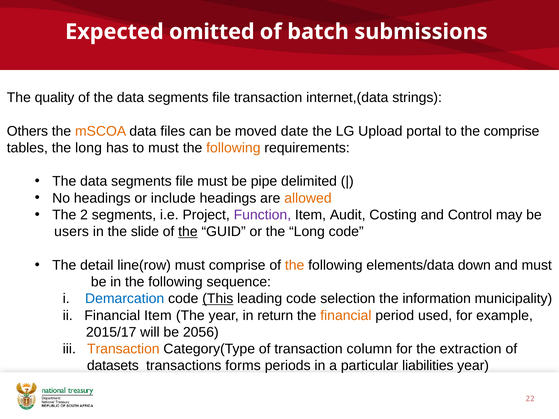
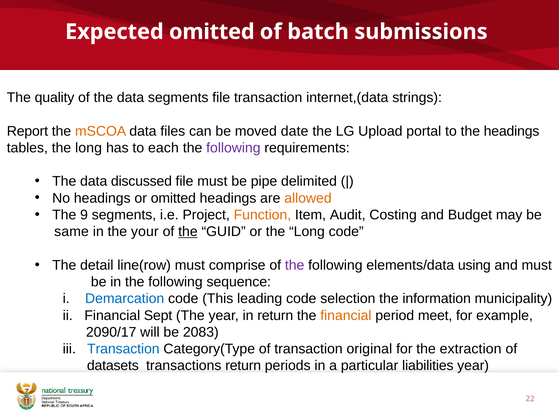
Others: Others -> Report
the comprise: comprise -> headings
to must: must -> each
following at (233, 148) colour: orange -> purple
segments at (141, 181): segments -> discussed
or include: include -> omitted
2: 2 -> 9
Function colour: purple -> orange
Control: Control -> Budget
users: users -> same
slide: slide -> your
the at (295, 265) colour: orange -> purple
down: down -> using
This underline: present -> none
Financial Item: Item -> Sept
used: used -> meet
2015/17: 2015/17 -> 2090/17
2056: 2056 -> 2083
Transaction at (123, 349) colour: orange -> blue
column: column -> original
transactions forms: forms -> return
